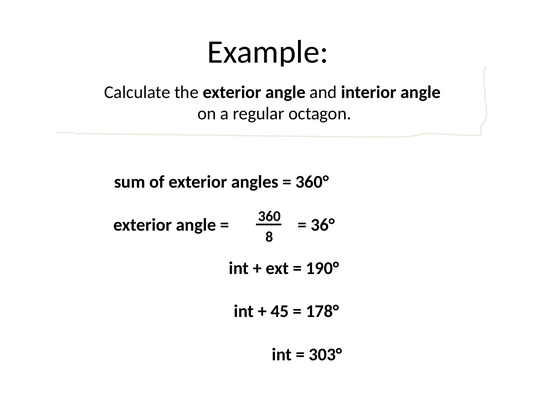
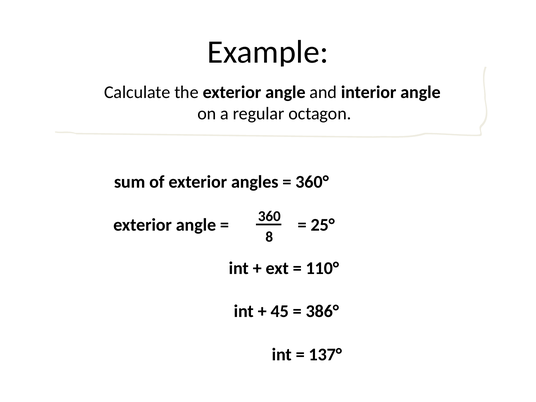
36°: 36° -> 25°
190°: 190° -> 110°
178°: 178° -> 386°
303°: 303° -> 137°
